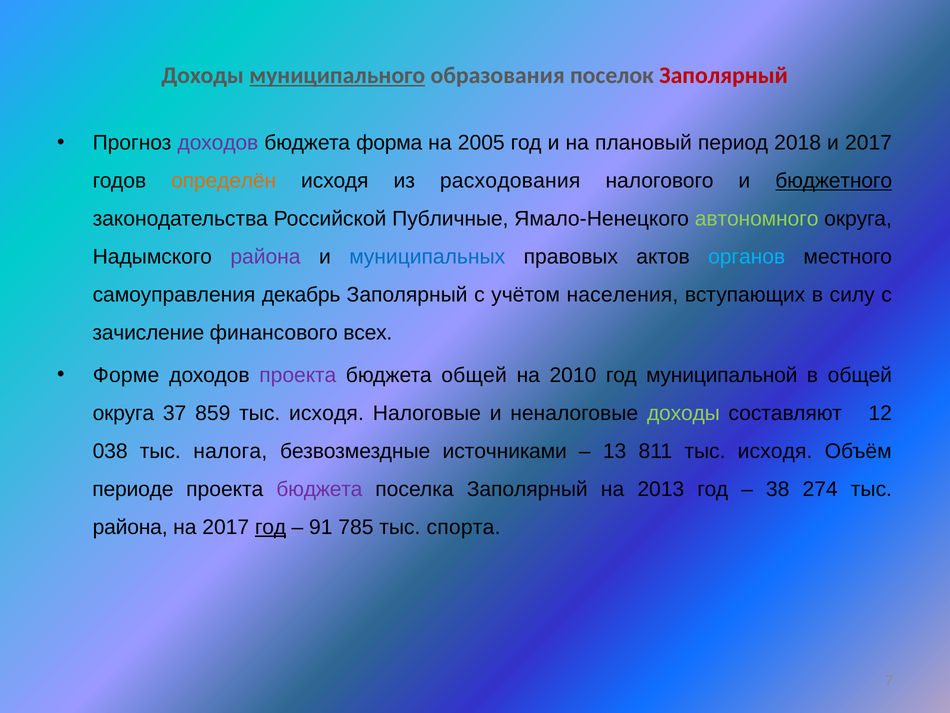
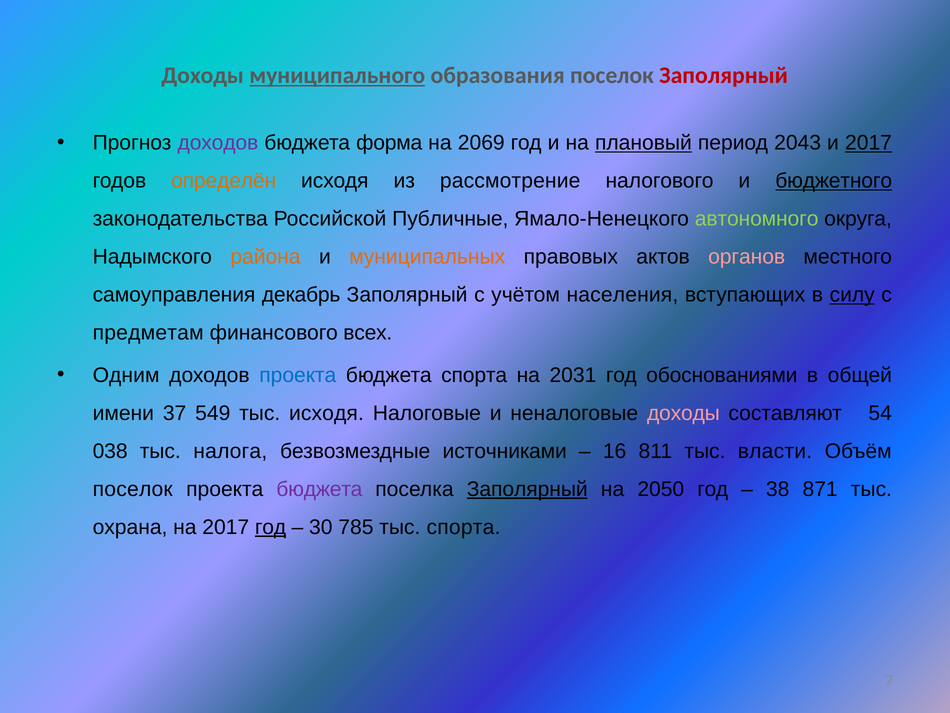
2005: 2005 -> 2069
плановый underline: none -> present
2018: 2018 -> 2043
2017 at (869, 143) underline: none -> present
расходования: расходования -> рассмотрение
района at (265, 257) colour: purple -> orange
муниципальных colour: blue -> orange
органов colour: light blue -> pink
силу underline: none -> present
зачисление: зачисление -> предметам
Форме: Форме -> Одним
проекта at (298, 375) colour: purple -> blue
бюджета общей: общей -> спорта
2010: 2010 -> 2031
муниципальной: муниципальной -> обоснованиями
округа at (123, 413): округа -> имени
859: 859 -> 549
доходы at (683, 413) colour: light green -> pink
12: 12 -> 54
13: 13 -> 16
811 тыс исходя: исходя -> власти
периоде at (133, 489): периоде -> поселок
Заполярный at (527, 489) underline: none -> present
2013: 2013 -> 2050
274: 274 -> 871
района at (130, 527): района -> охрана
91: 91 -> 30
